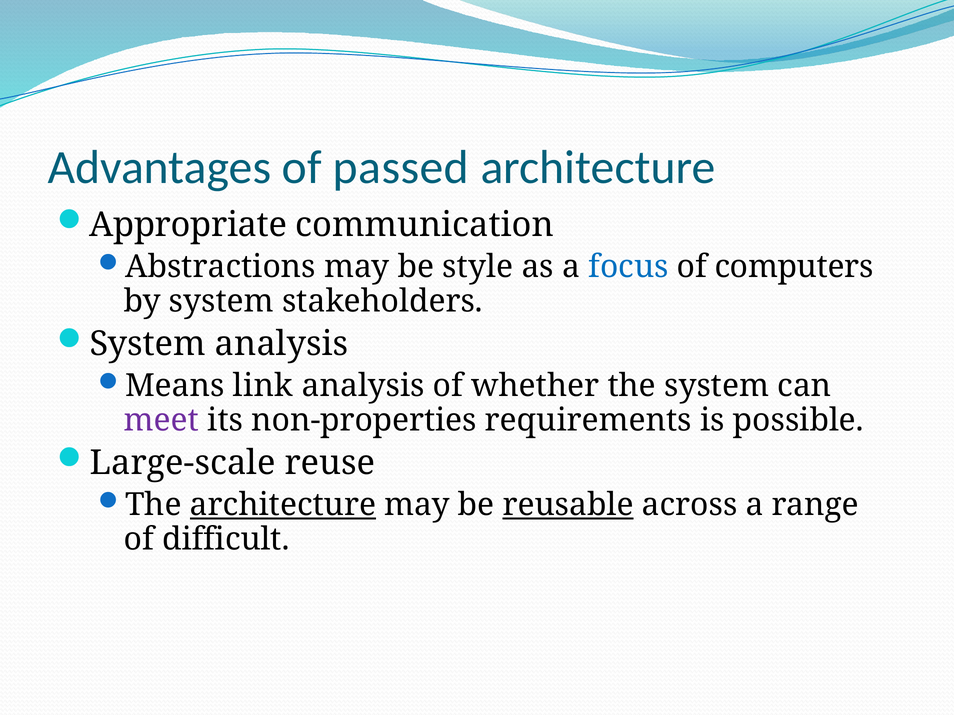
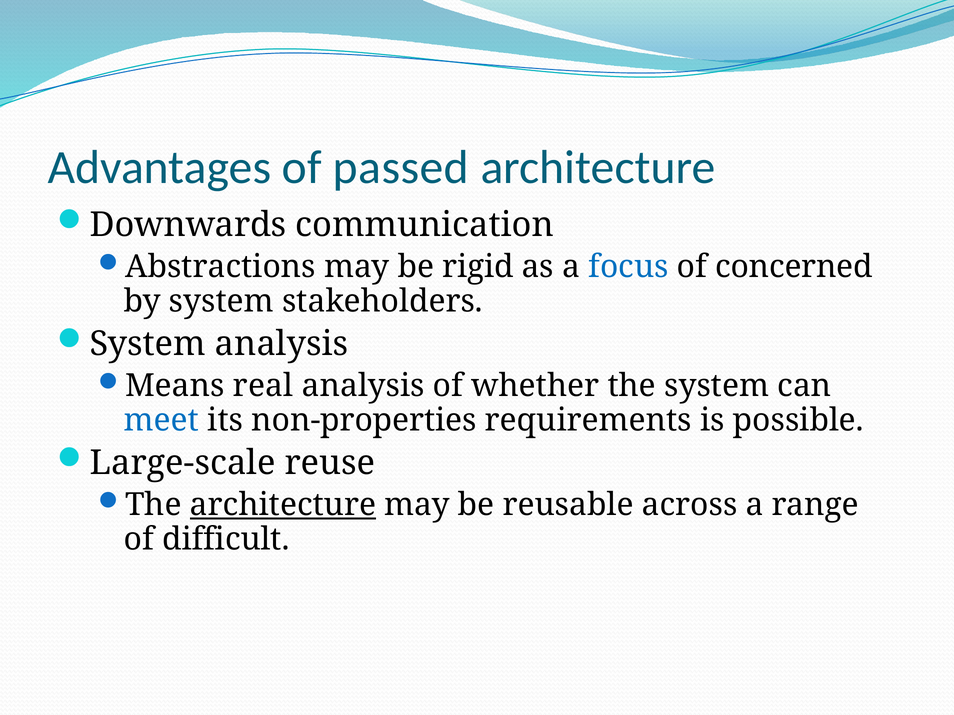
Appropriate: Appropriate -> Downwards
style: style -> rigid
computers: computers -> concerned
link: link -> real
meet colour: purple -> blue
reusable underline: present -> none
